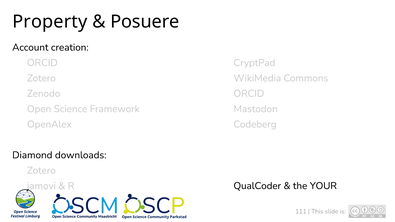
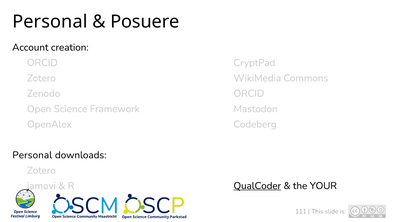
Property at (50, 22): Property -> Personal
Diamond at (32, 155): Diamond -> Personal
QualCoder underline: none -> present
